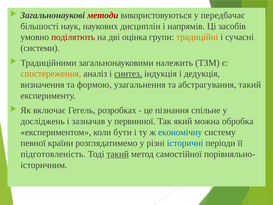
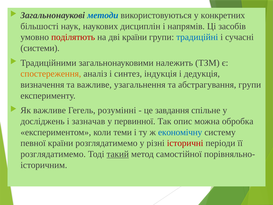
методи colour: red -> blue
передбачає: передбачає -> конкретних
дві оцінка: оцінка -> країни
традиційні colour: orange -> blue
синтез underline: present -> none
та формою: формою -> важливе
абстрагування такий: такий -> групи
Як включає: включає -> важливе
розробках: розробках -> розумінні
пізнання: пізнання -> завдання
який: який -> опис
бути: бути -> теми
історичні colour: blue -> red
підготовленість at (53, 154): підготовленість -> розглядатимемо
